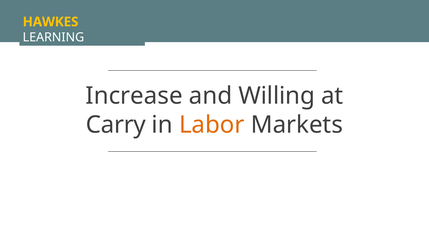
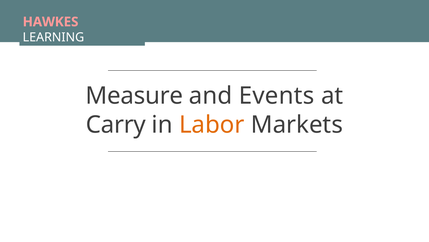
HAWKES colour: yellow -> pink
Increase: Increase -> Measure
Willing: Willing -> Events
